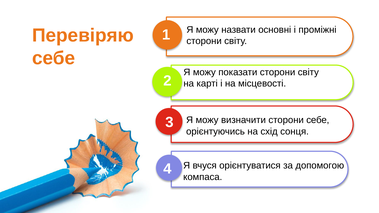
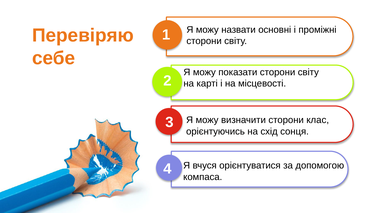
сторони себе: себе -> клас
